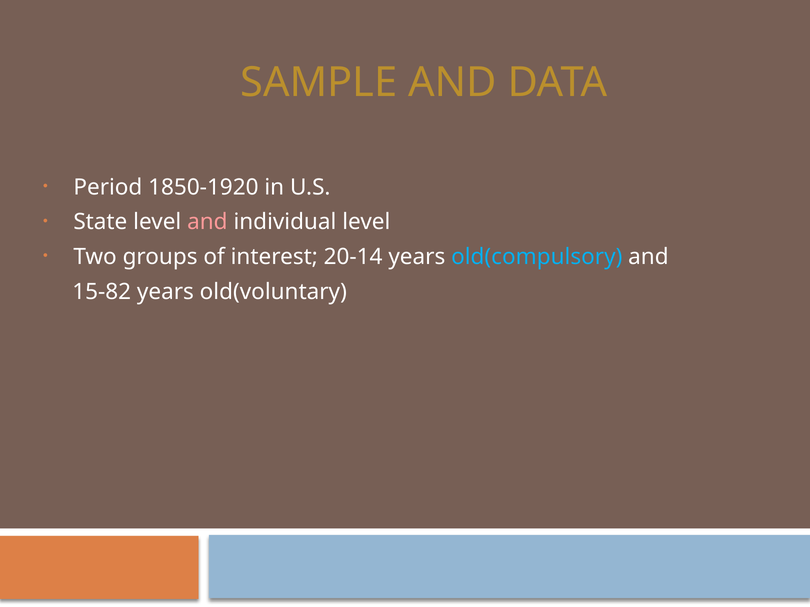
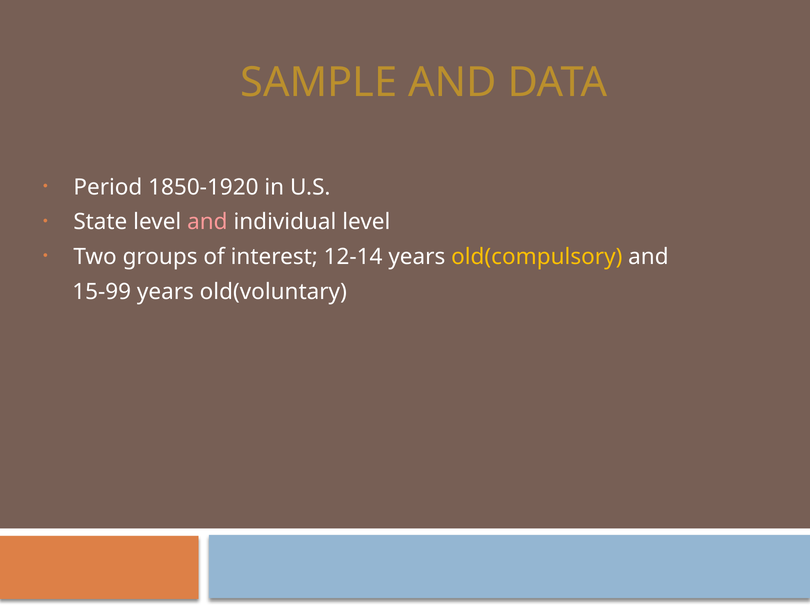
20-14: 20-14 -> 12-14
old(compulsory colour: light blue -> yellow
15-82: 15-82 -> 15-99
